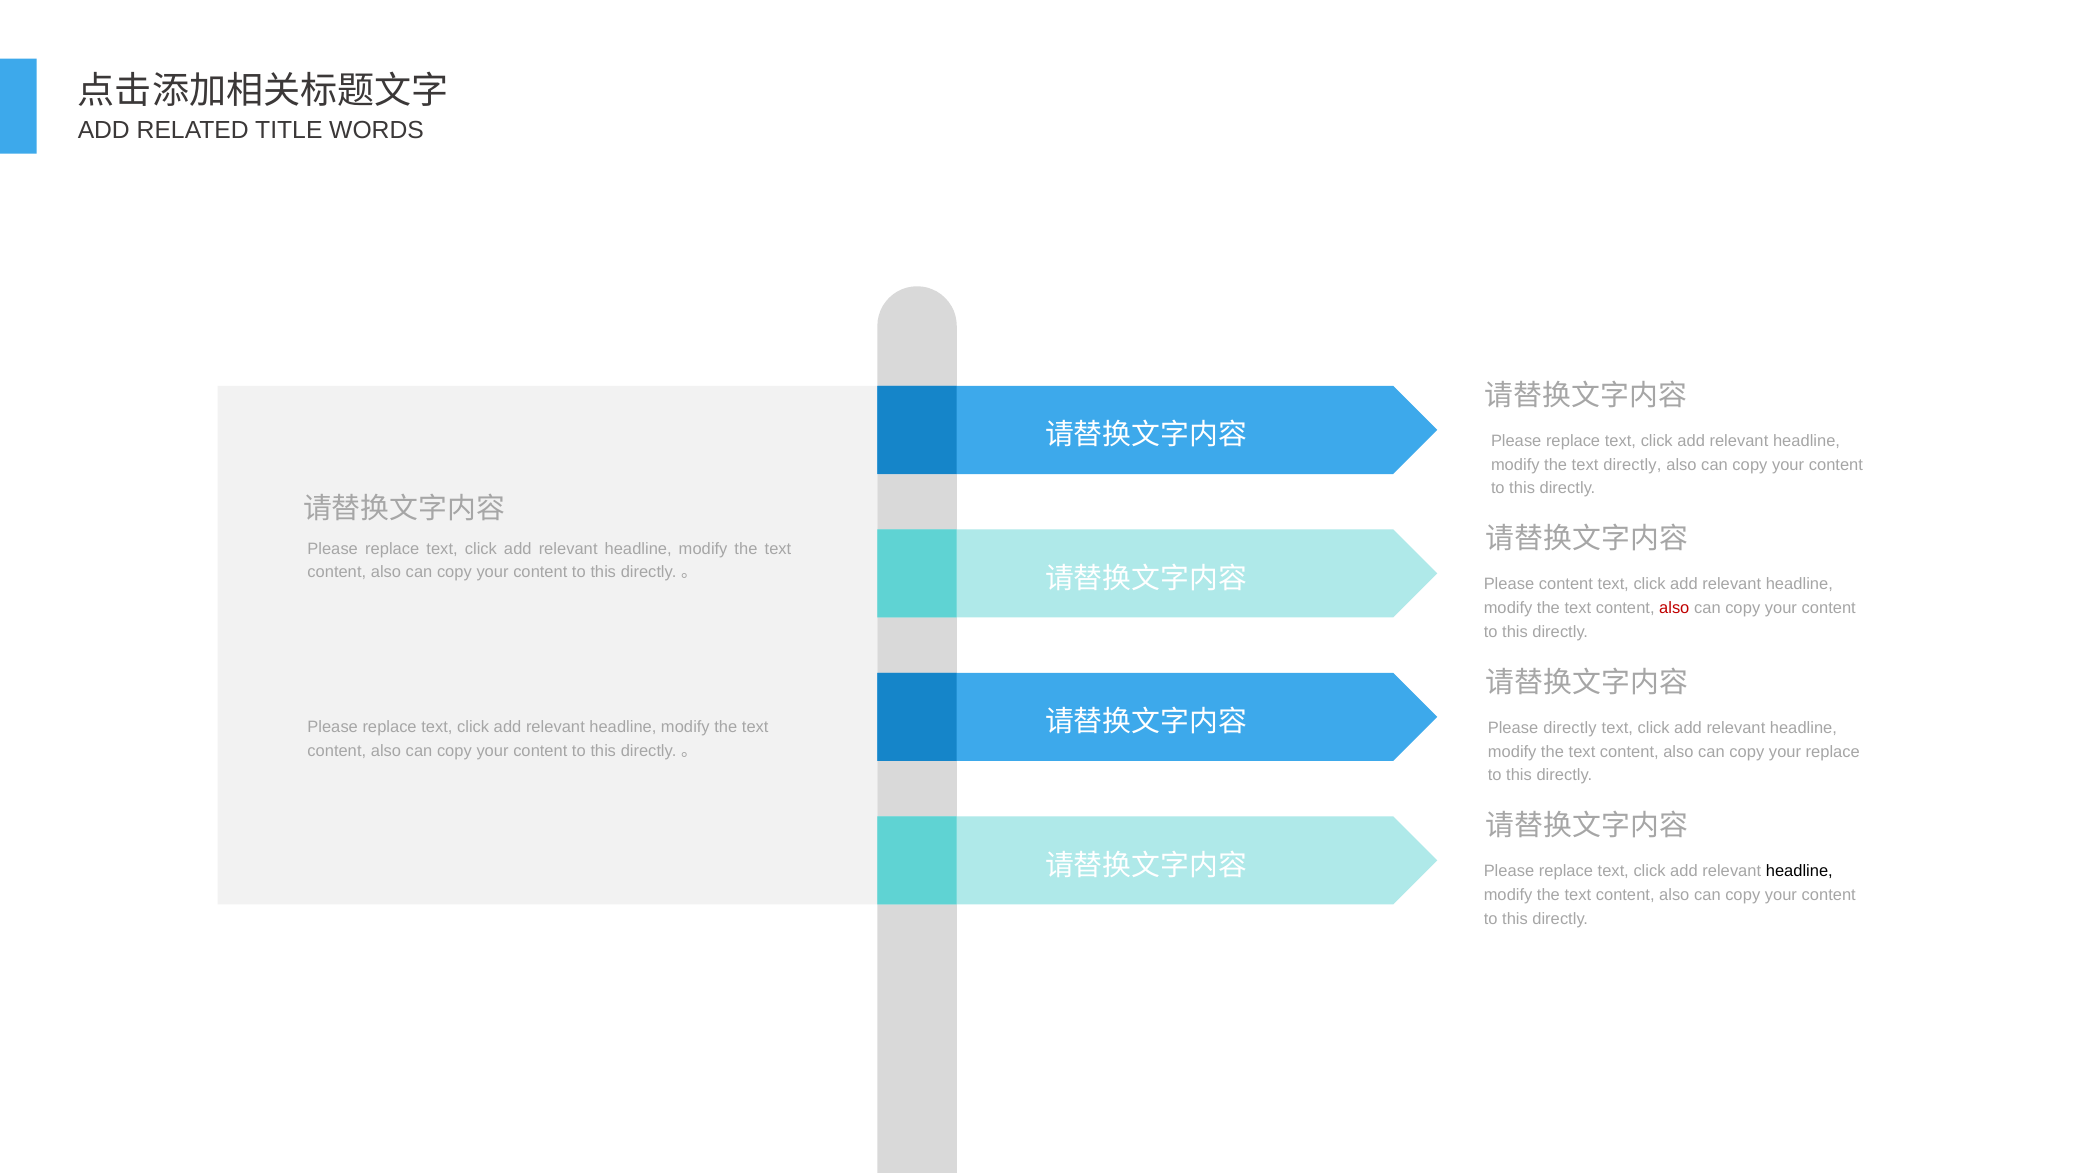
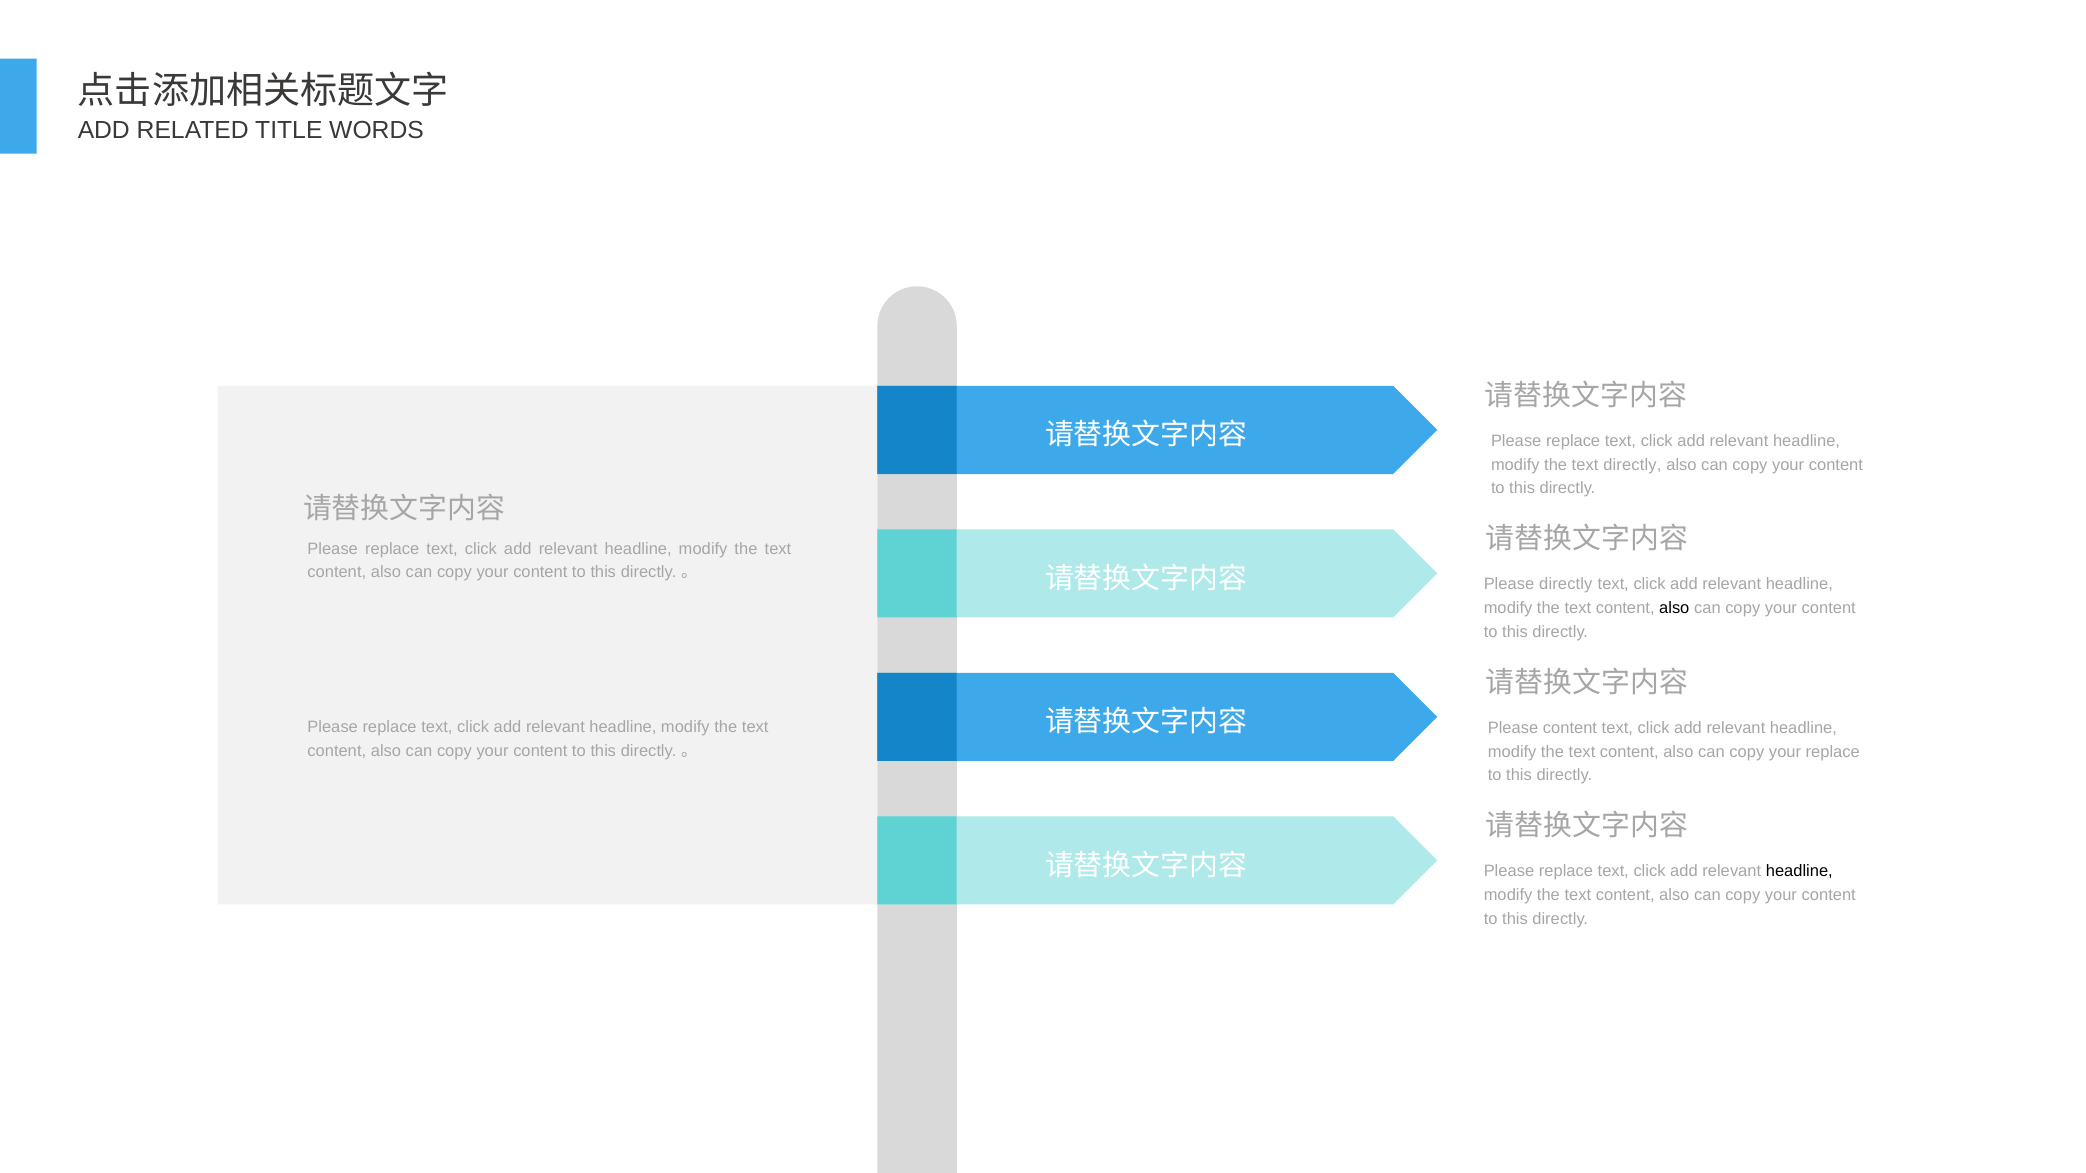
Please content: content -> directly
also at (1674, 608) colour: red -> black
Please directly: directly -> content
